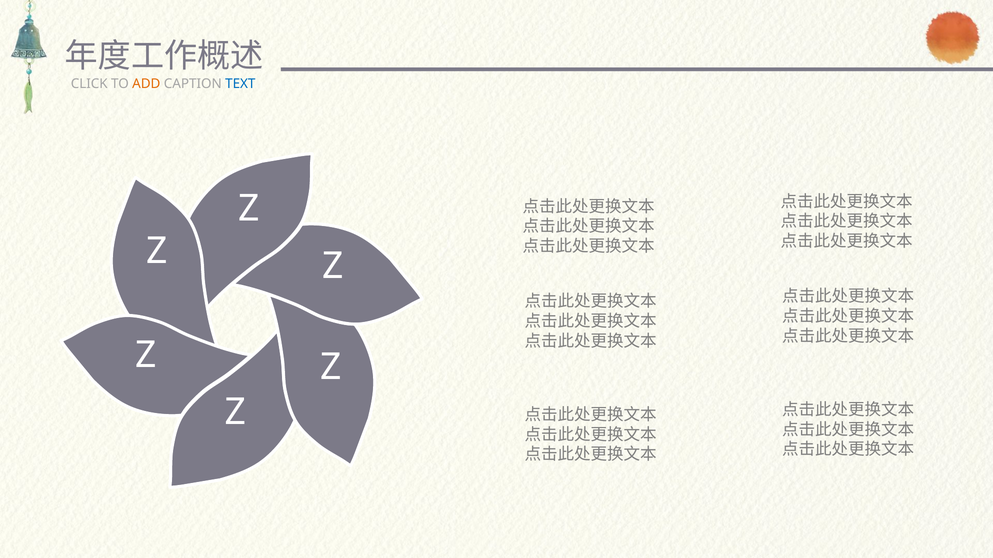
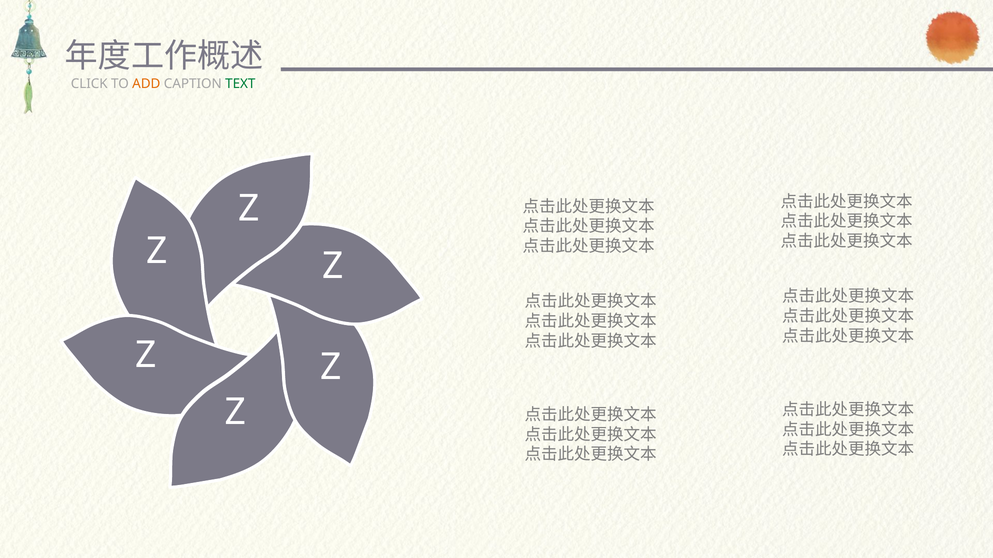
TEXT colour: blue -> green
